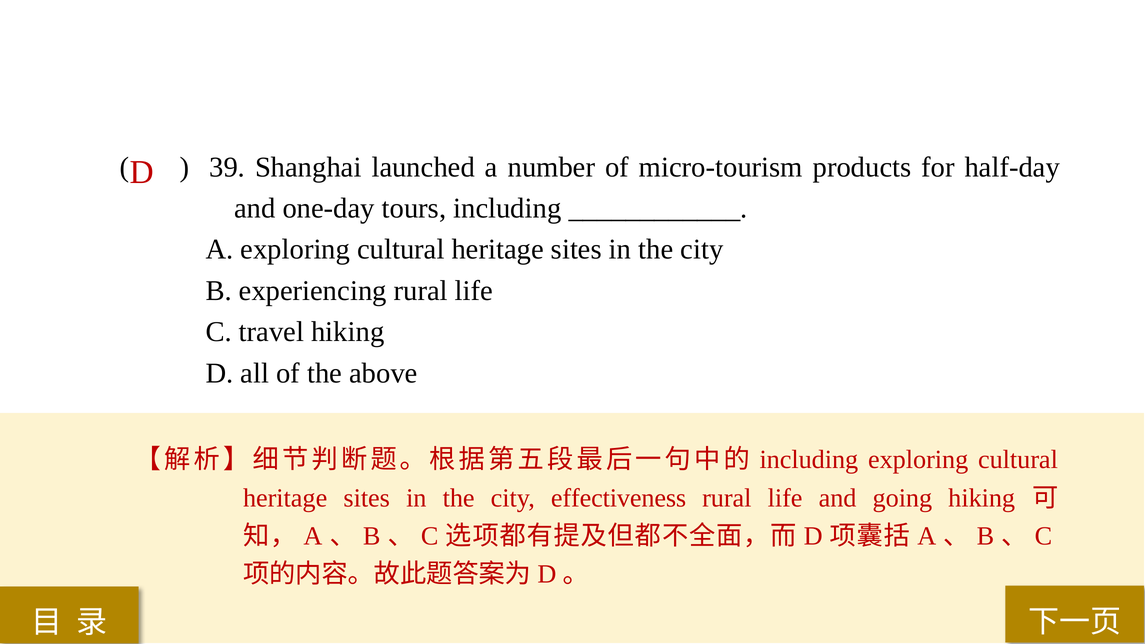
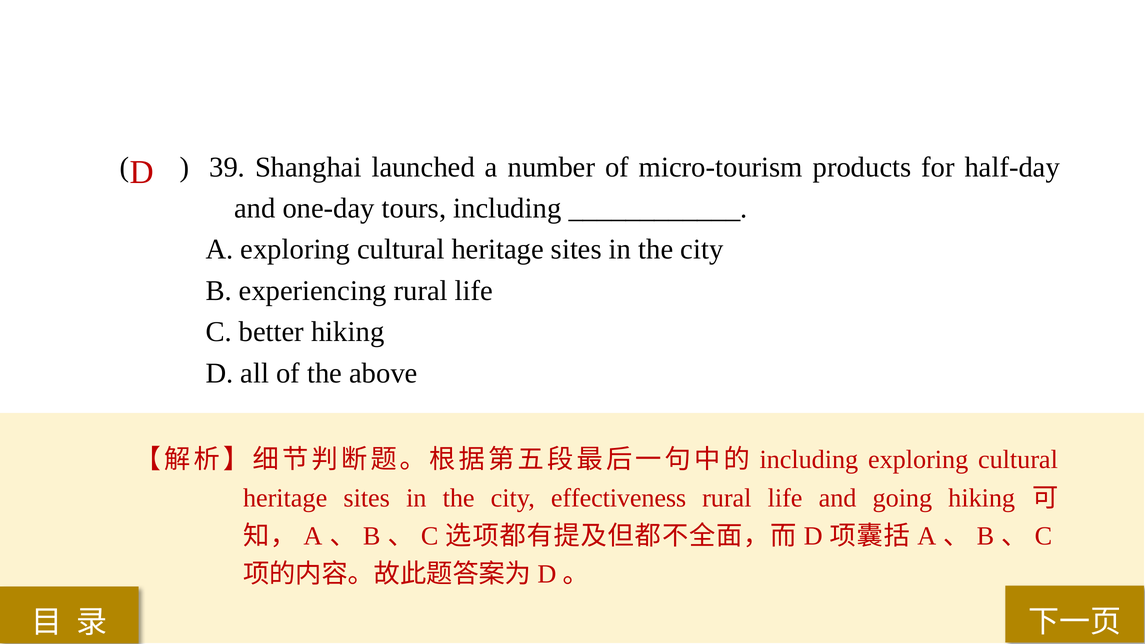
travel: travel -> better
